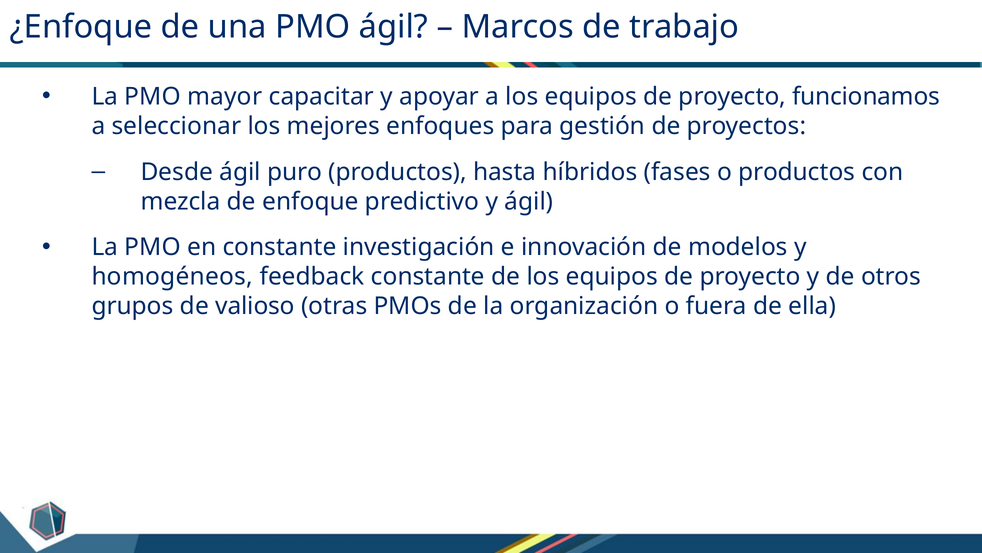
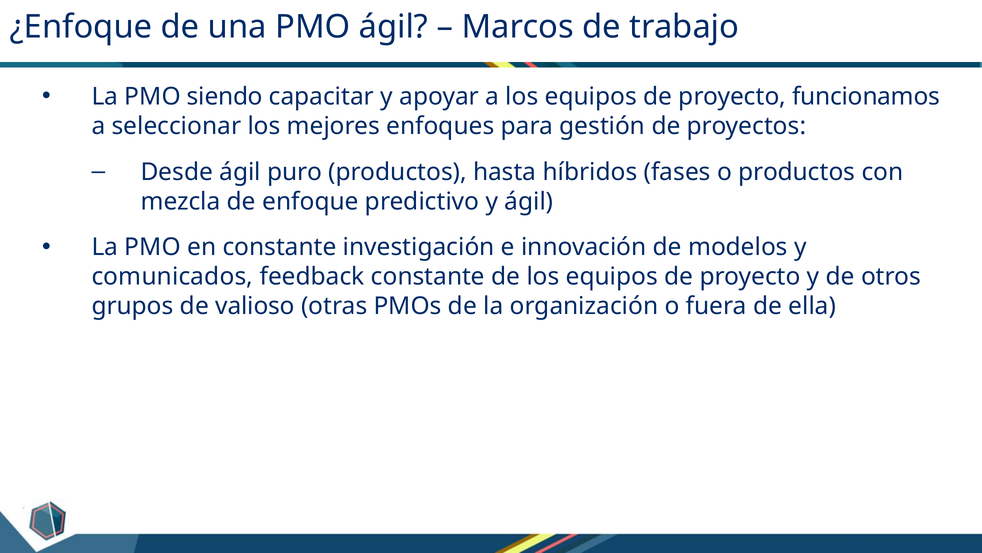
mayor: mayor -> siendo
homogéneos: homogéneos -> comunicados
